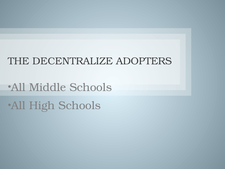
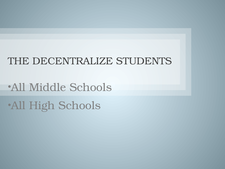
ADOPTERS: ADOPTERS -> STUDENTS
